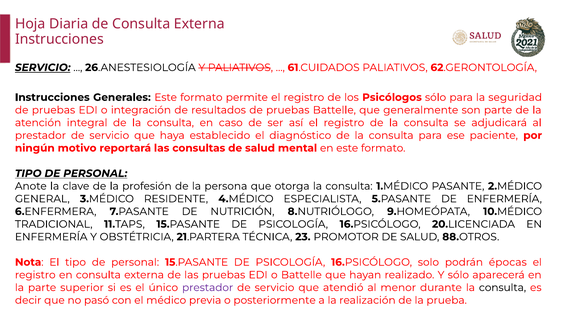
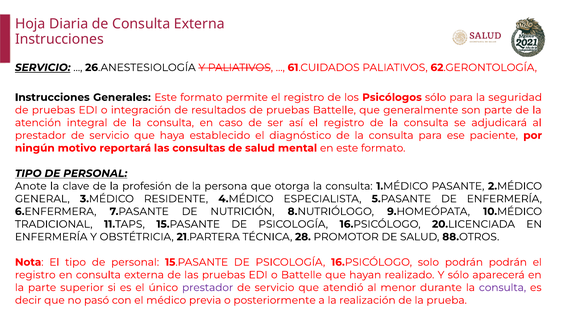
23: 23 -> 28
podrán épocas: épocas -> podrán
consulta at (502, 287) colour: black -> purple
